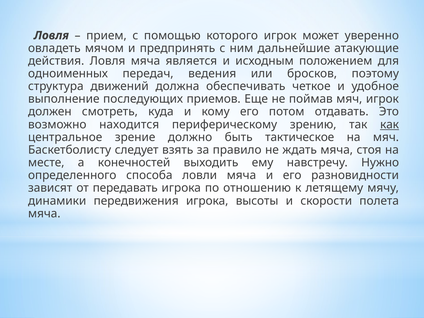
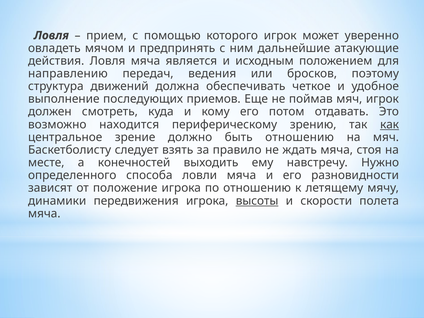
одноименных: одноименных -> направлению
быть тактическое: тактическое -> отношению
передавать: передавать -> положение
высоты underline: none -> present
